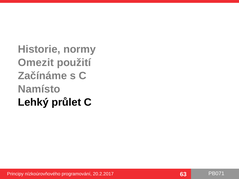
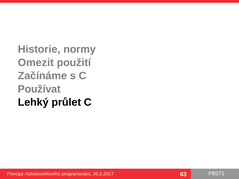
Namísto: Namísto -> Používat
